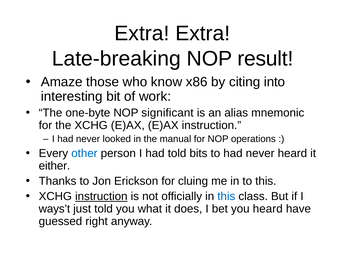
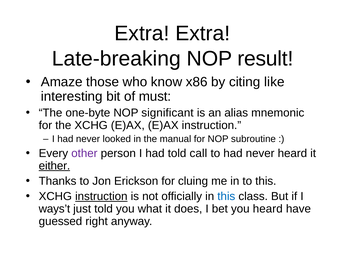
into: into -> like
work: work -> must
operations: operations -> subroutine
other colour: blue -> purple
bits: bits -> call
either underline: none -> present
